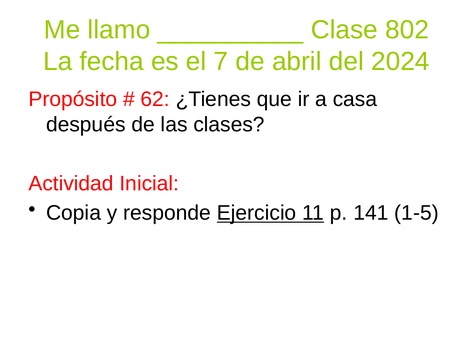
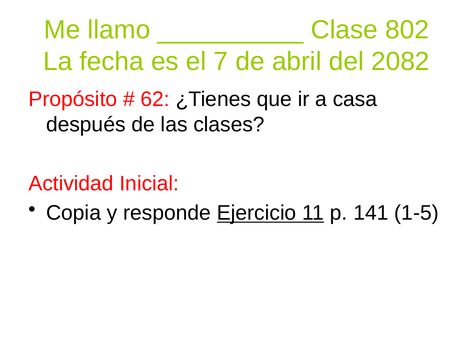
2024: 2024 -> 2082
